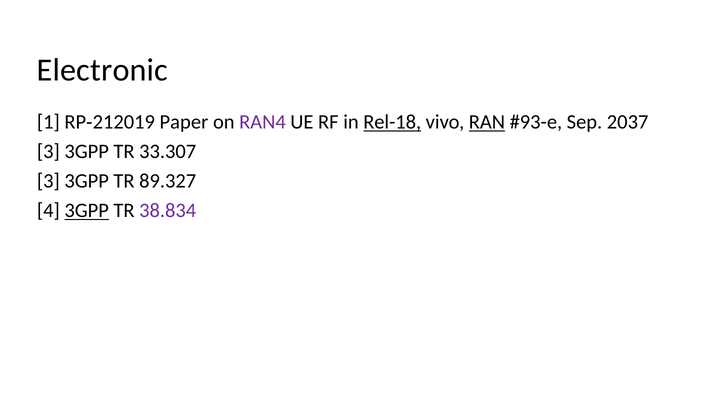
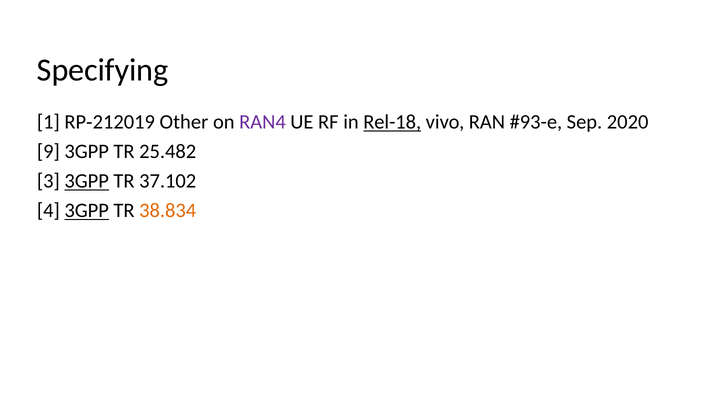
Electronic: Electronic -> Specifying
Paper: Paper -> Other
RAN underline: present -> none
2037: 2037 -> 2020
3 at (48, 151): 3 -> 9
33.307: 33.307 -> 25.482
3GPP at (87, 181) underline: none -> present
89.327: 89.327 -> 37.102
38.834 colour: purple -> orange
